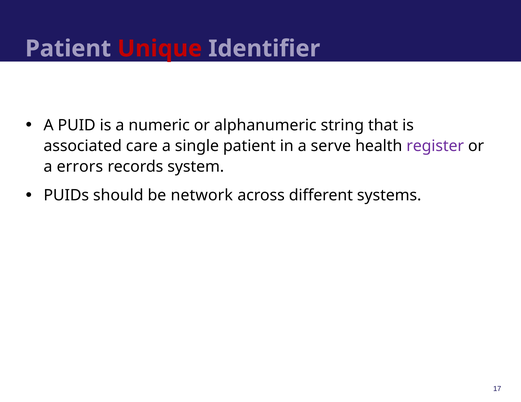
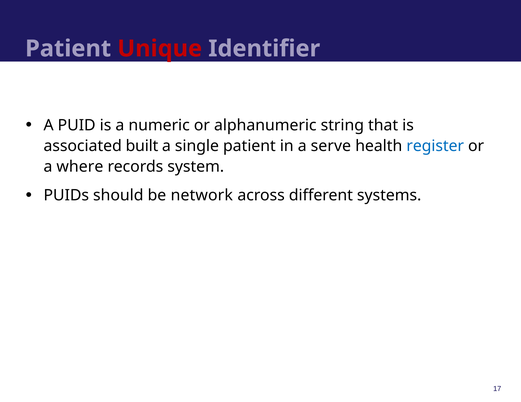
care: care -> built
register colour: purple -> blue
errors: errors -> where
